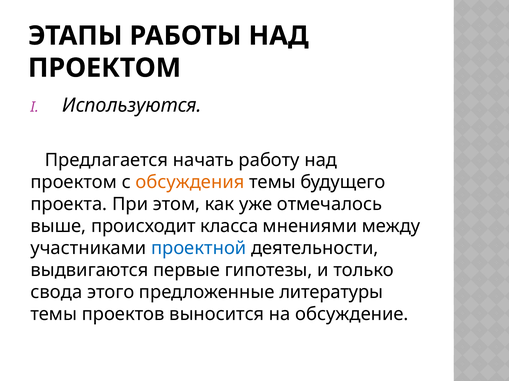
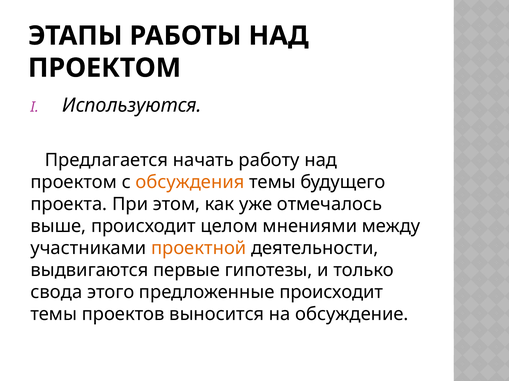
класса: класса -> целом
проектной colour: blue -> orange
предложенные литературы: литературы -> происходит
